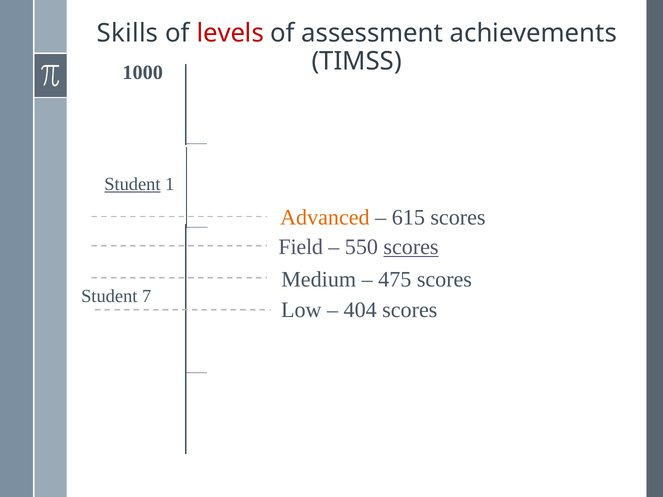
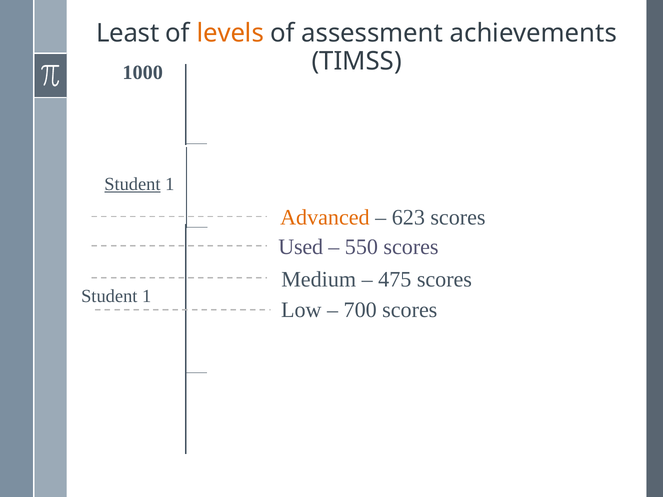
Skills: Skills -> Least
levels colour: red -> orange
615: 615 -> 623
Field: Field -> Used
scores at (411, 247) underline: present -> none
7 at (147, 297): 7 -> 1
404: 404 -> 700
